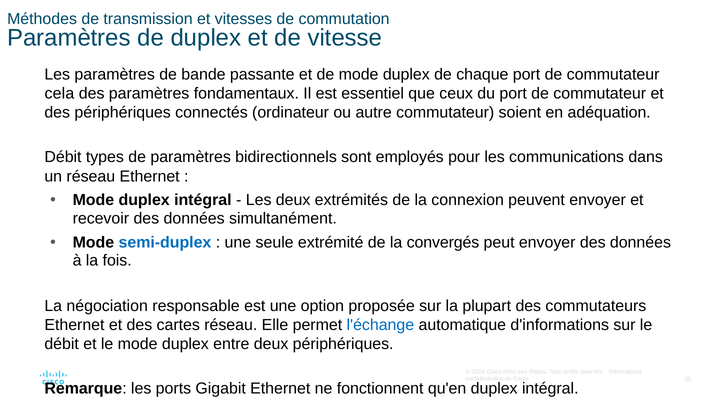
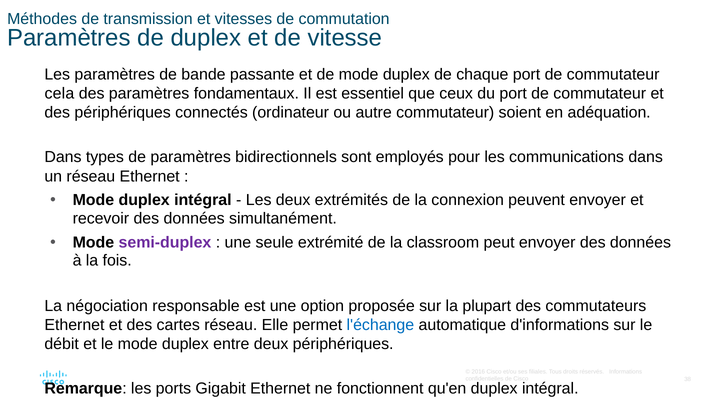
Débit at (63, 157): Débit -> Dans
semi-duplex colour: blue -> purple
convergés: convergés -> classroom
